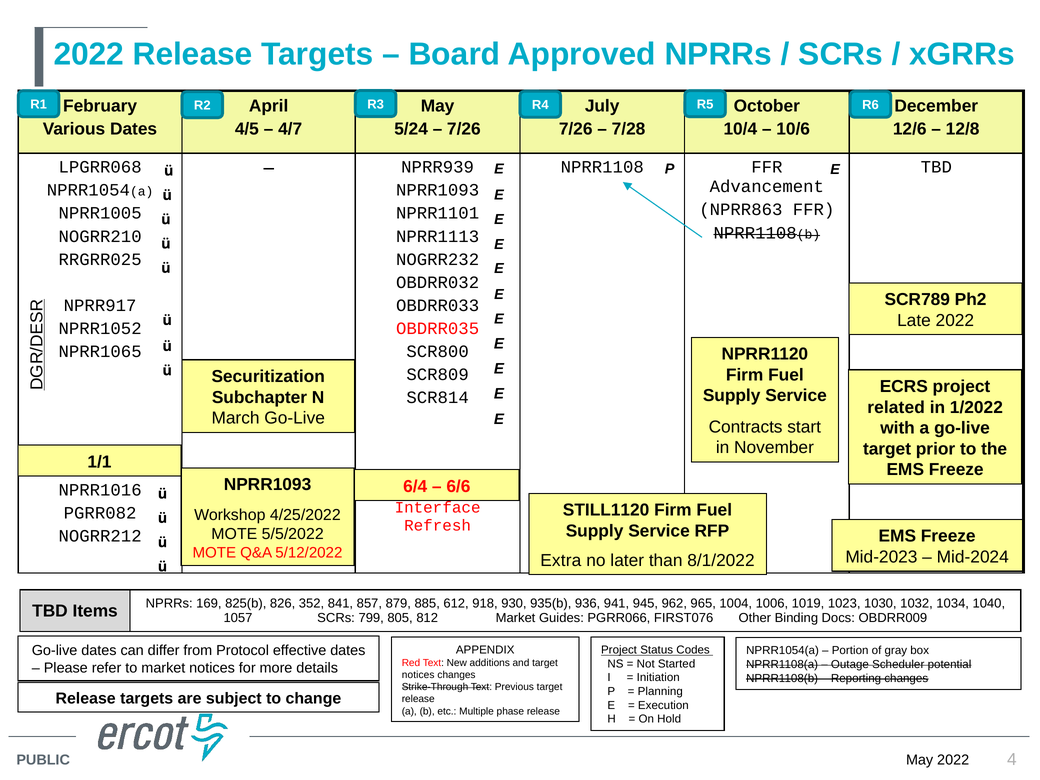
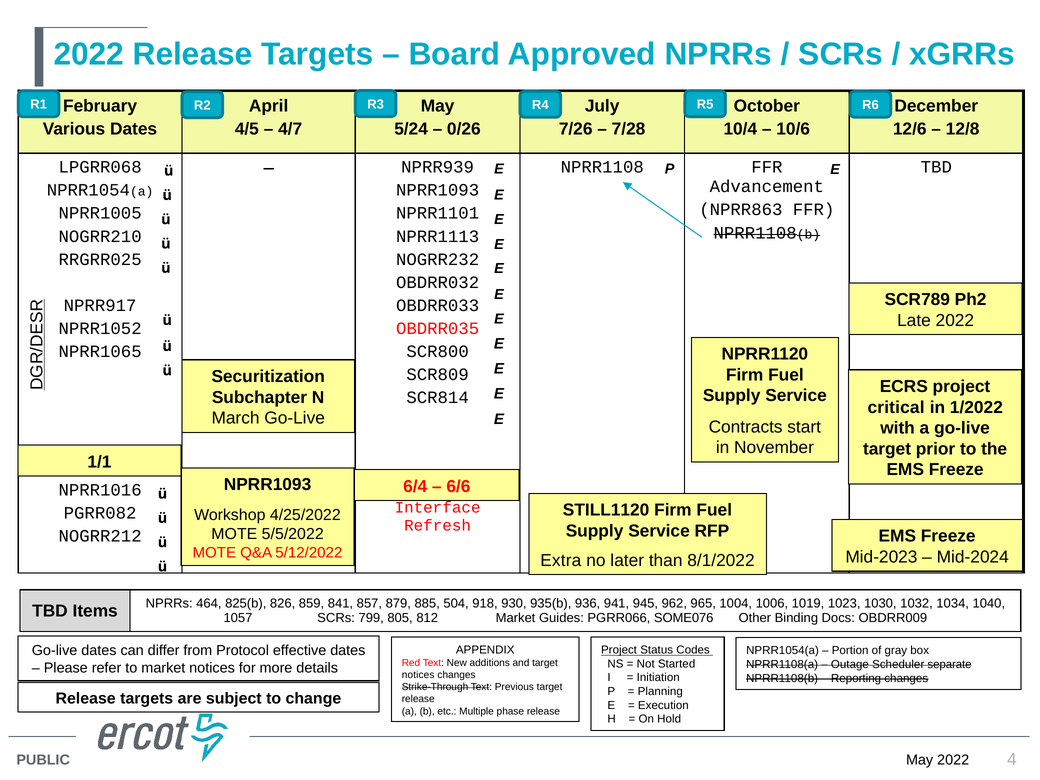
7/26 at (464, 129): 7/26 -> 0/26
related: related -> critical
169: 169 -> 464
352: 352 -> 859
612: 612 -> 504
FIRST076: FIRST076 -> SOME076
potential: potential -> separate
